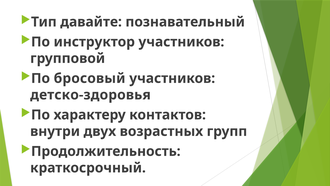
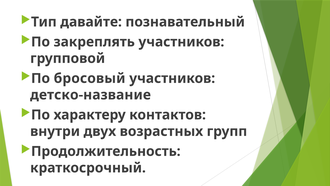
инструктор: инструктор -> закреплять
детско-здоровья: детско-здоровья -> детско-название
